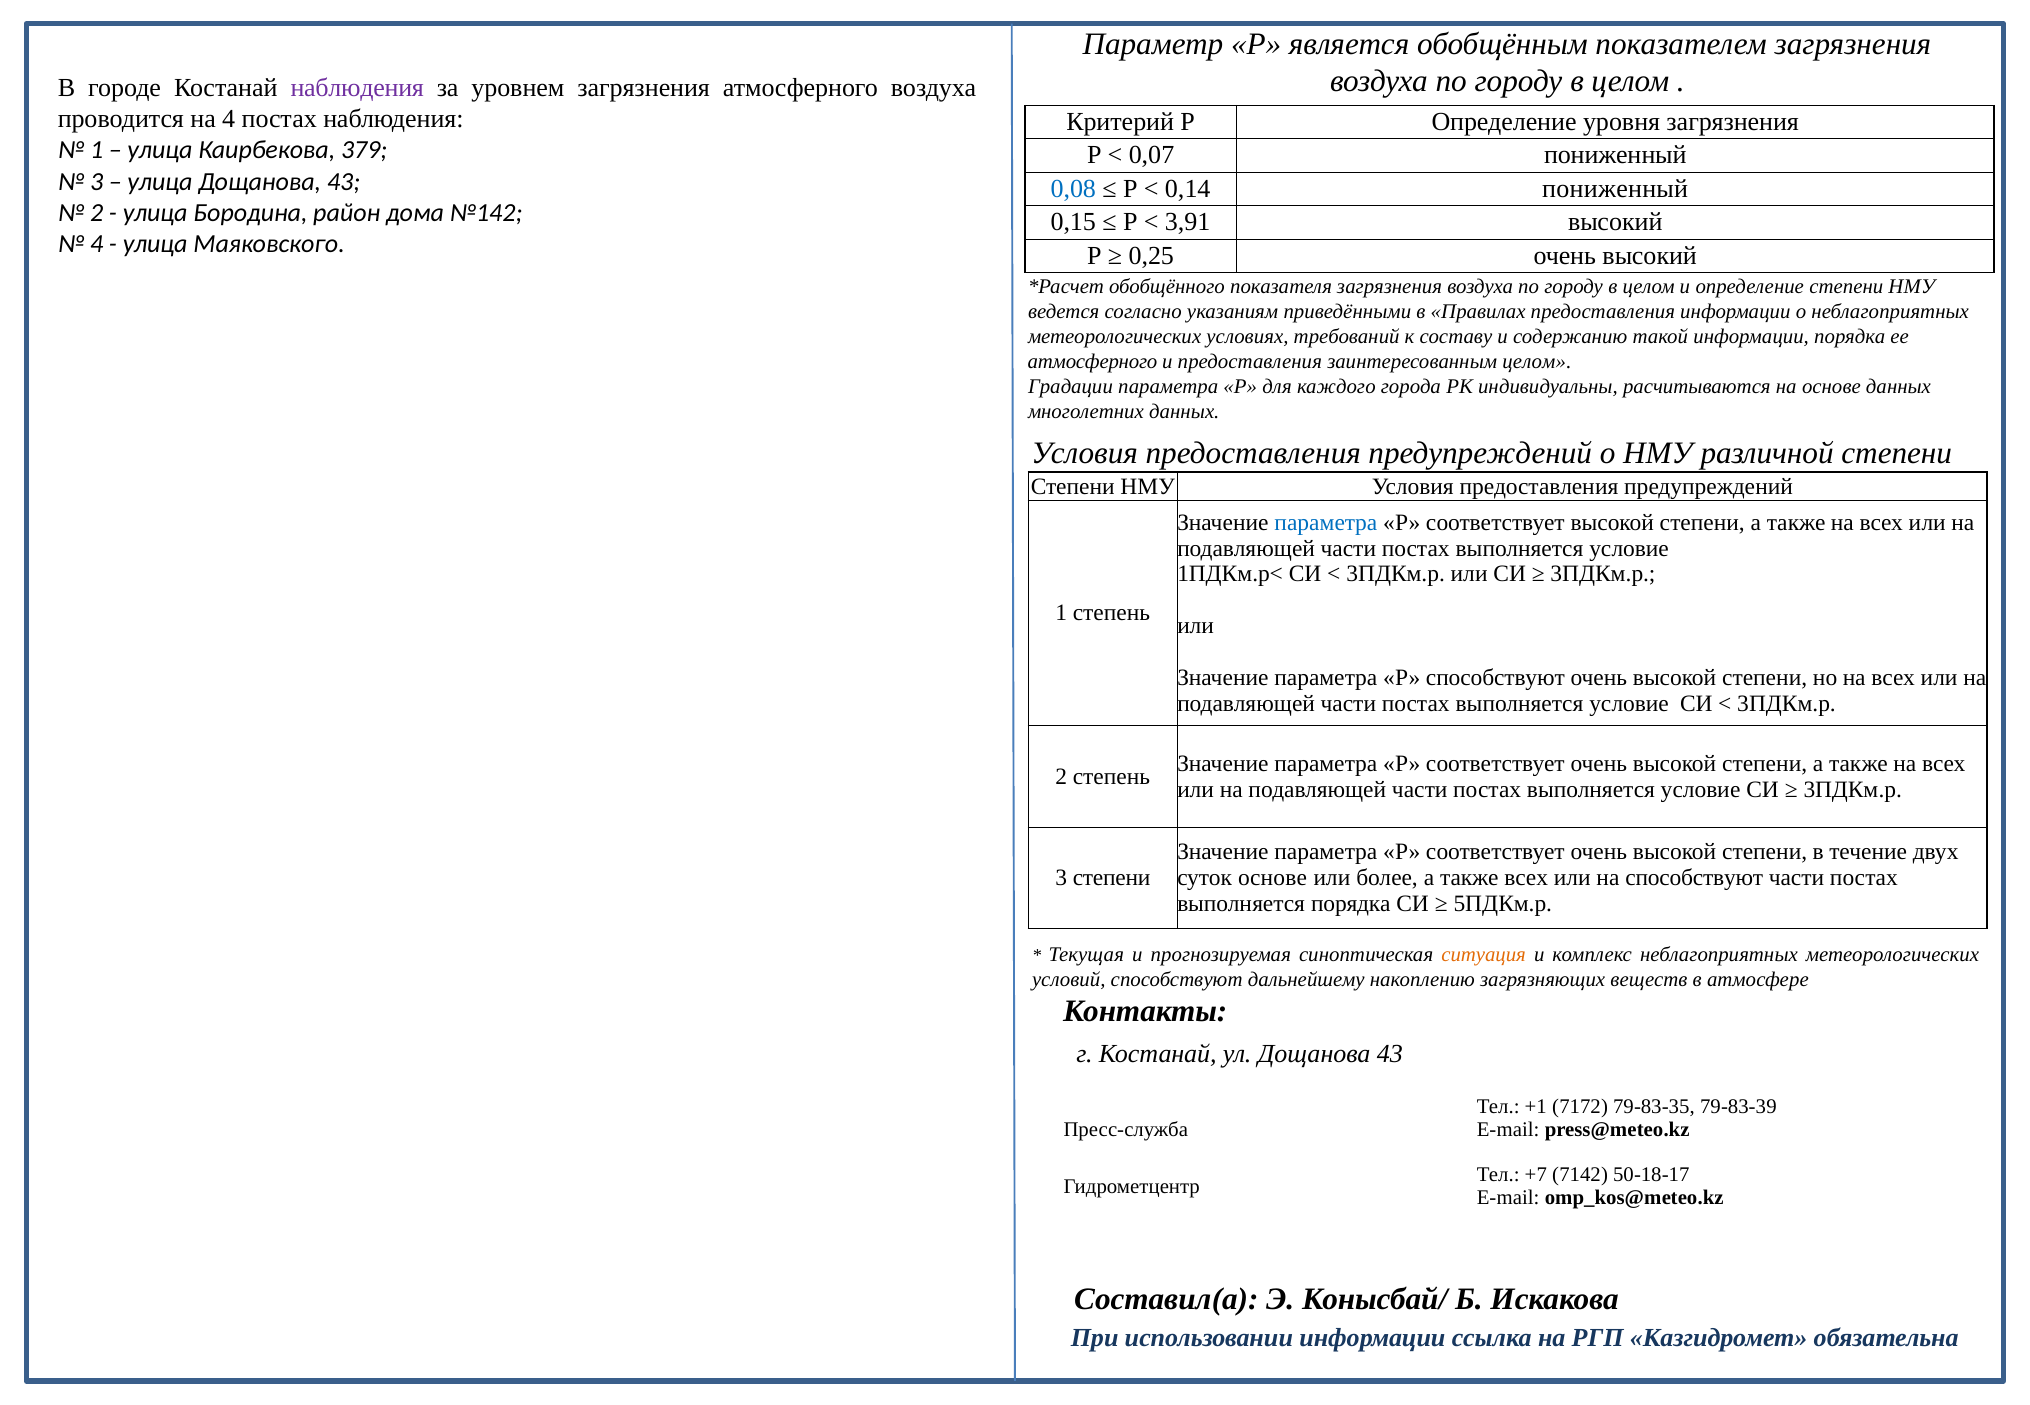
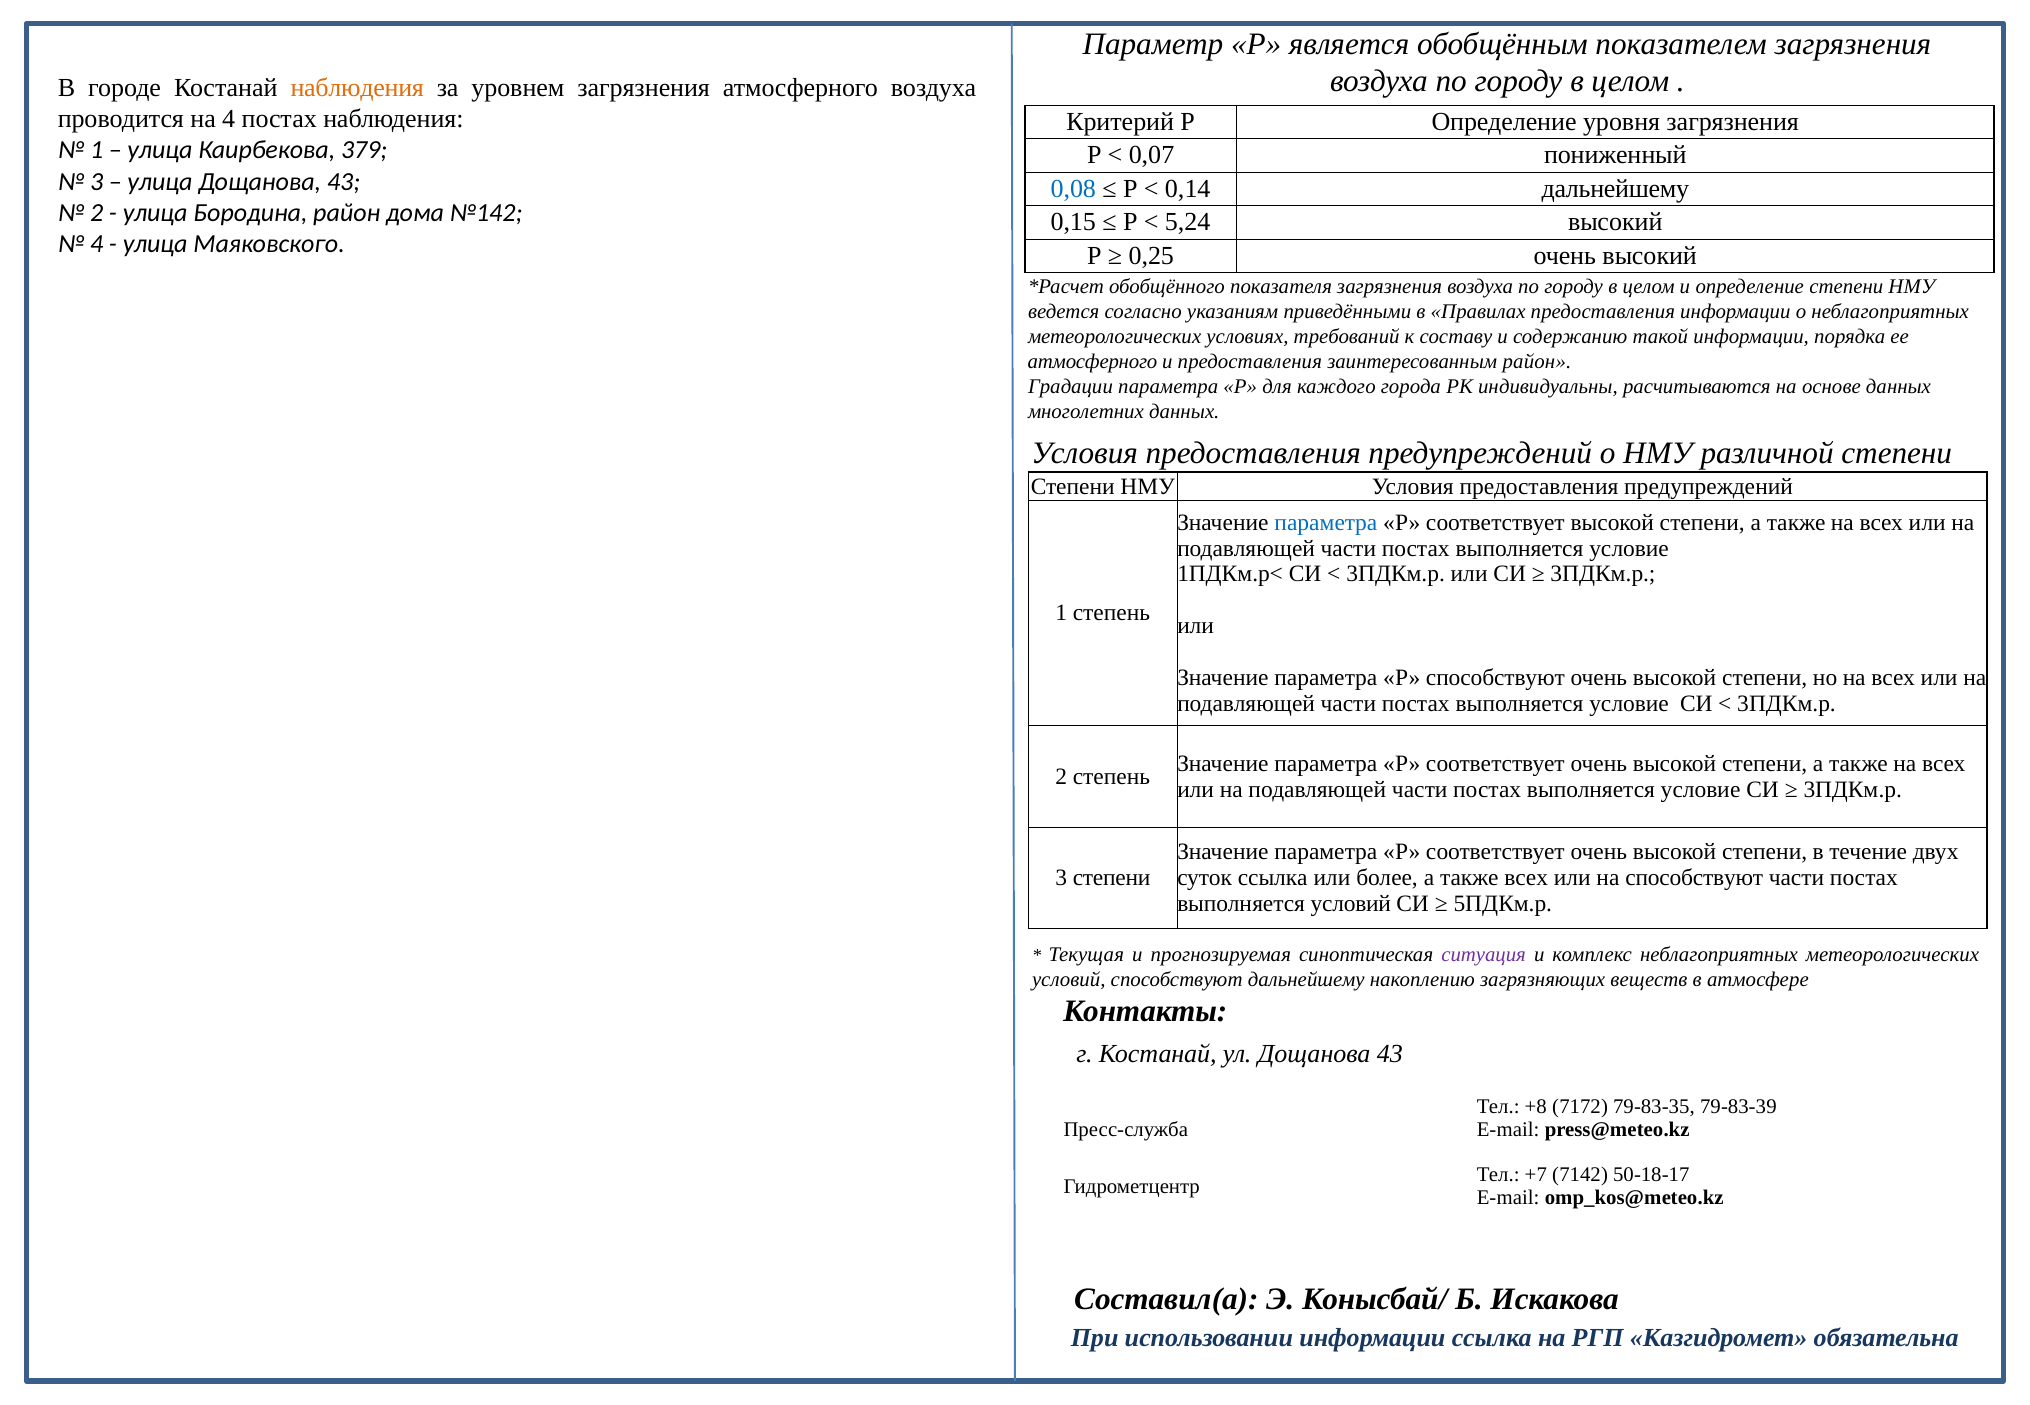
наблюдения at (357, 88) colour: purple -> orange
0,14 пониженный: пониженный -> дальнейшему
3,91: 3,91 -> 5,24
заинтересованным целом: целом -> район
суток основе: основе -> ссылка
выполняется порядка: порядка -> условий
ситуация colour: orange -> purple
+1: +1 -> +8
